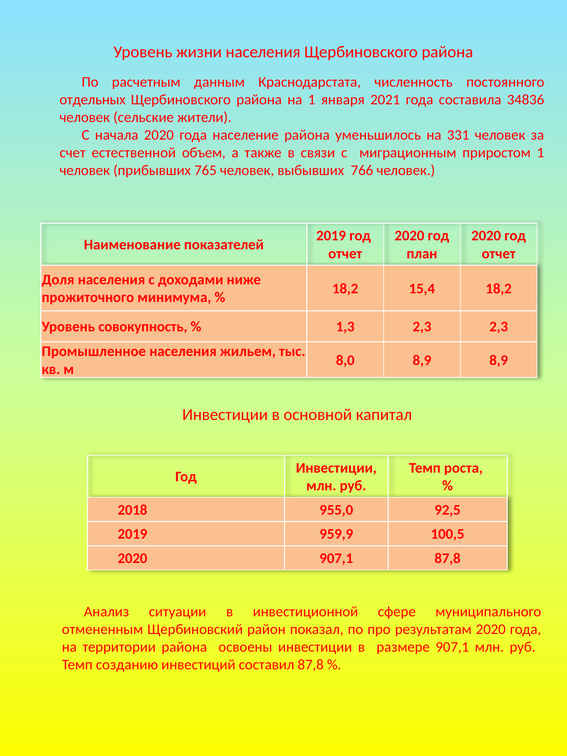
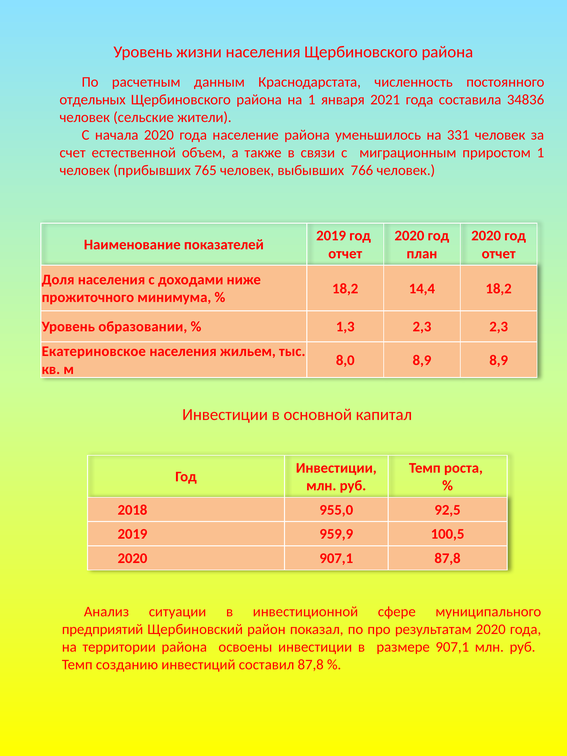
15,4: 15,4 -> 14,4
совокупность: совокупность -> образовании
Промышленное: Промышленное -> Екатериновское
отмененным: отмененным -> предприятий
